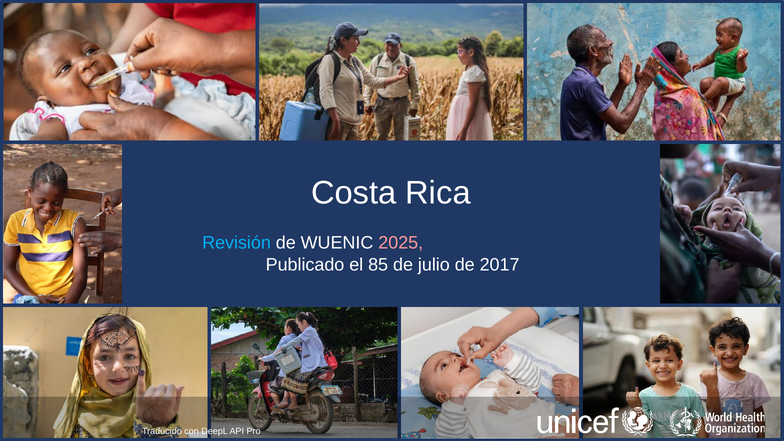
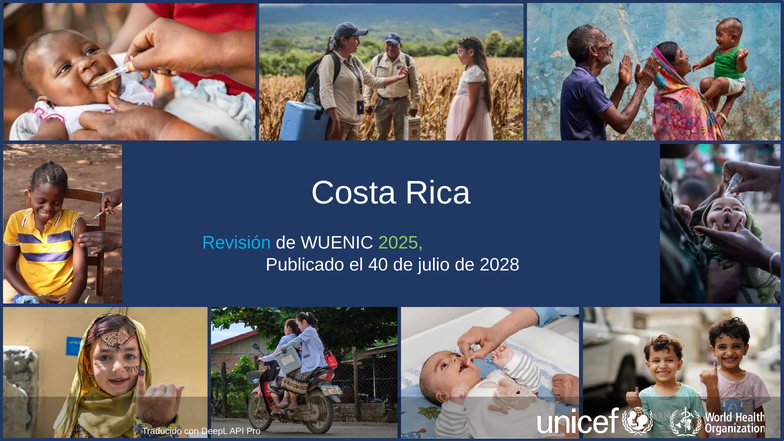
2025 colour: pink -> light green
85: 85 -> 40
2017: 2017 -> 2028
